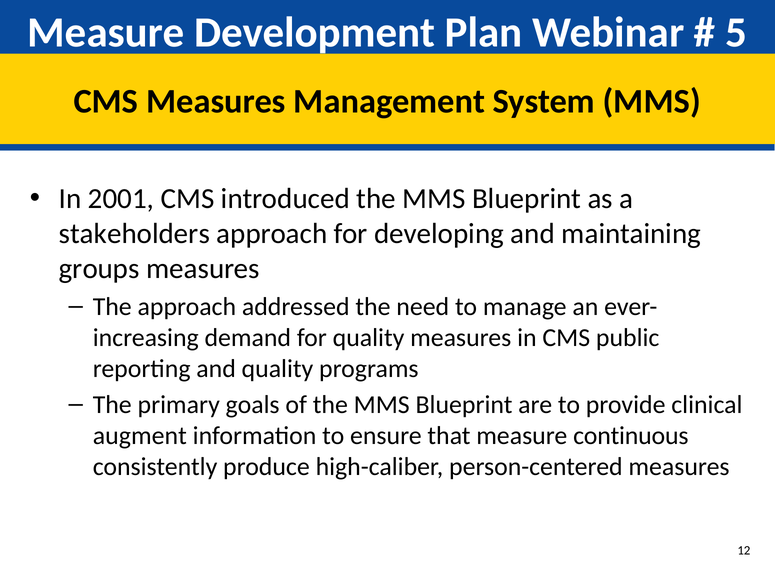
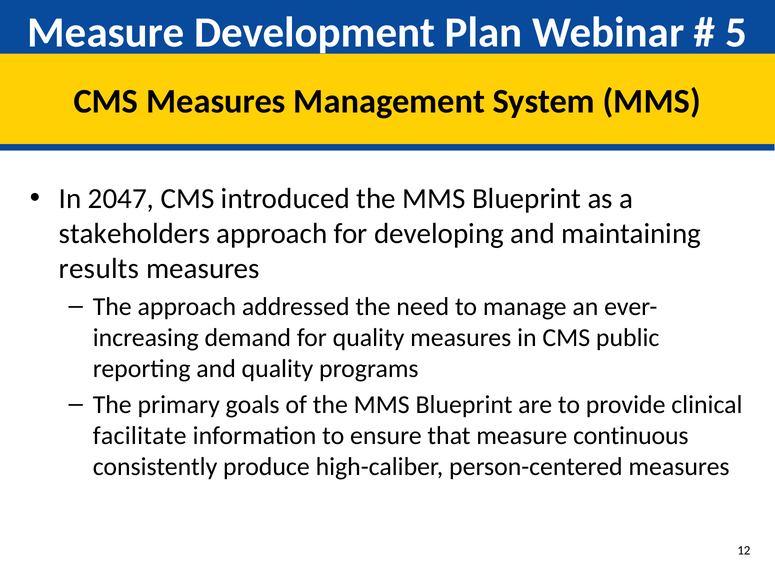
2001: 2001 -> 2047
groups: groups -> results
augment: augment -> facilitate
